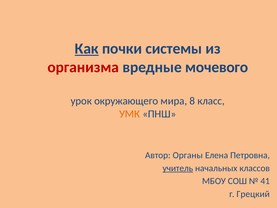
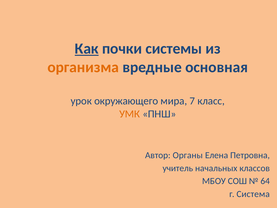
организма colour: red -> orange
мочевого: мочевого -> основная
8: 8 -> 7
учитель underline: present -> none
41: 41 -> 64
Грецкий: Грецкий -> Система
